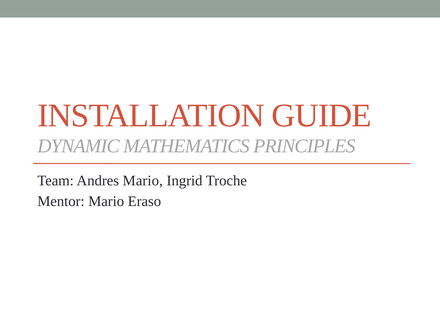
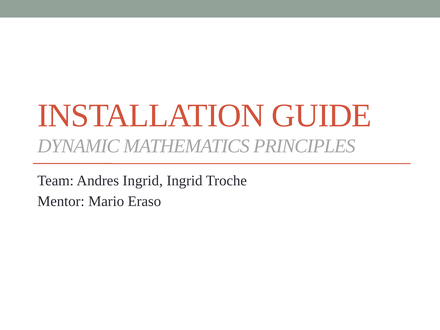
Andres Mario: Mario -> Ingrid
